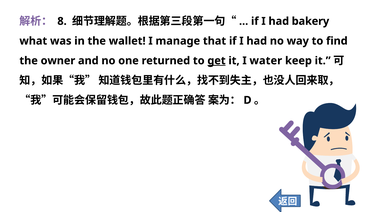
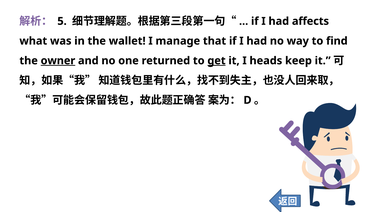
8: 8 -> 5
bakery: bakery -> affects
owner underline: none -> present
water: water -> heads
